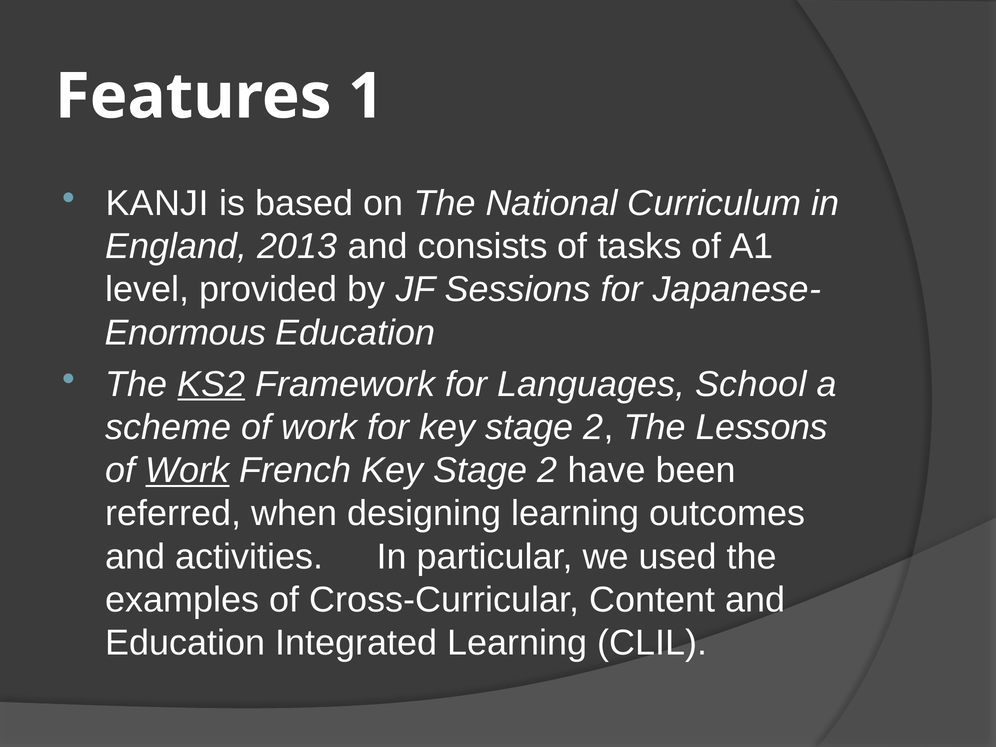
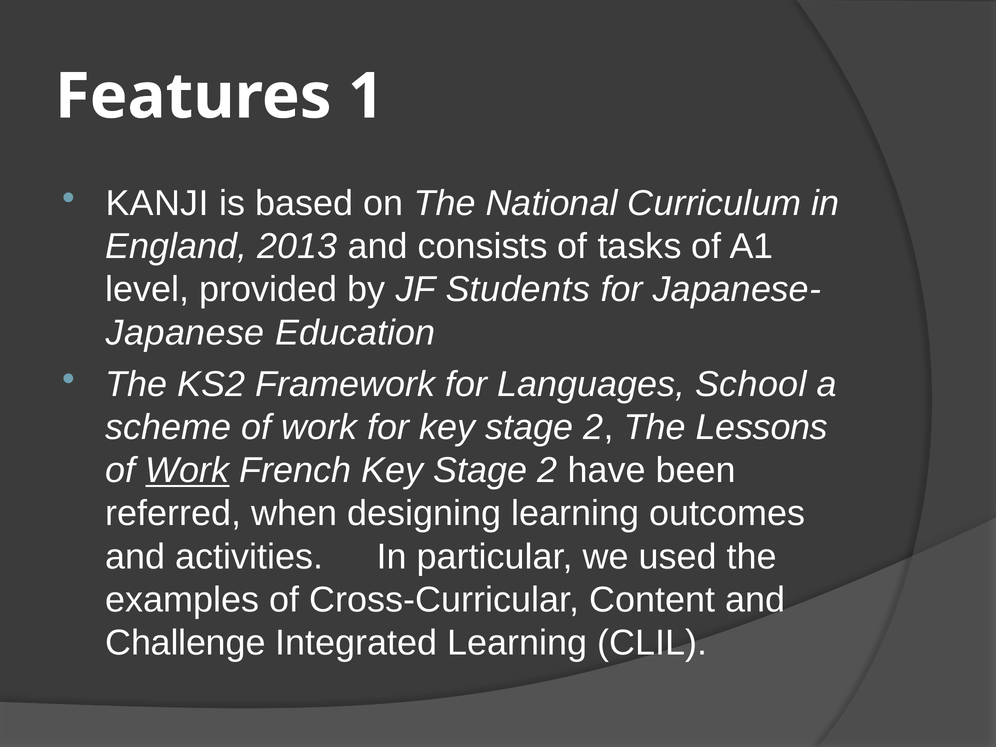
Sessions: Sessions -> Students
Enormous: Enormous -> Japanese
KS2 underline: present -> none
Education at (185, 643): Education -> Challenge
